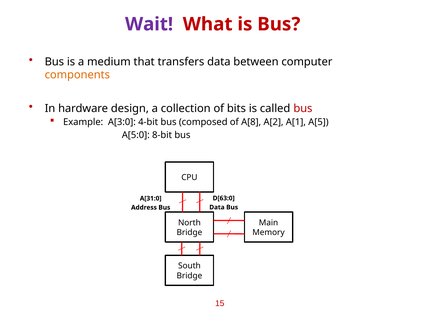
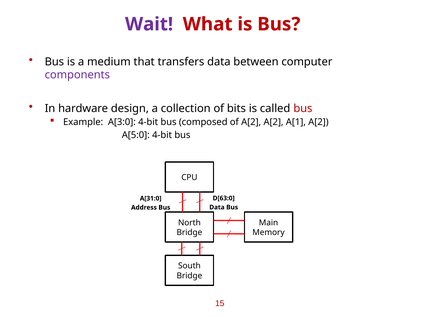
components colour: orange -> purple
of A[8: A[8 -> A[2
A[1 A[5: A[5 -> A[2
A[5:0 8-bit: 8-bit -> 4-bit
